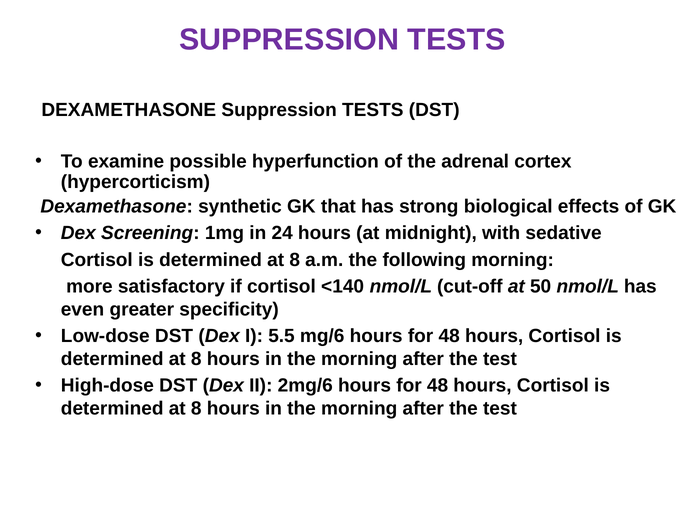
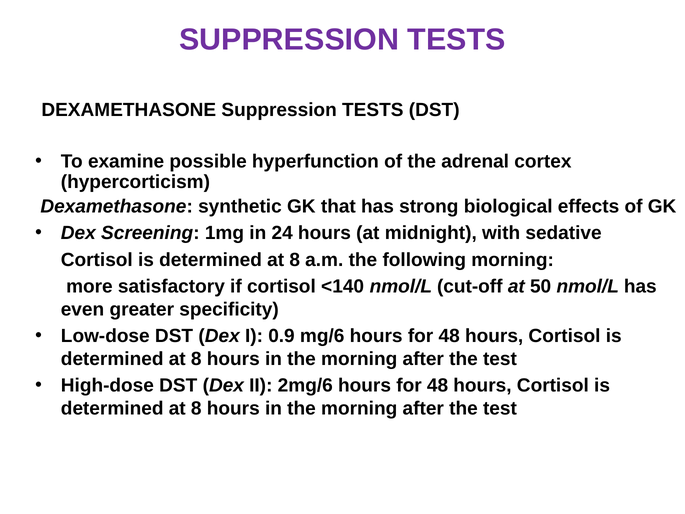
5.5: 5.5 -> 0.9
